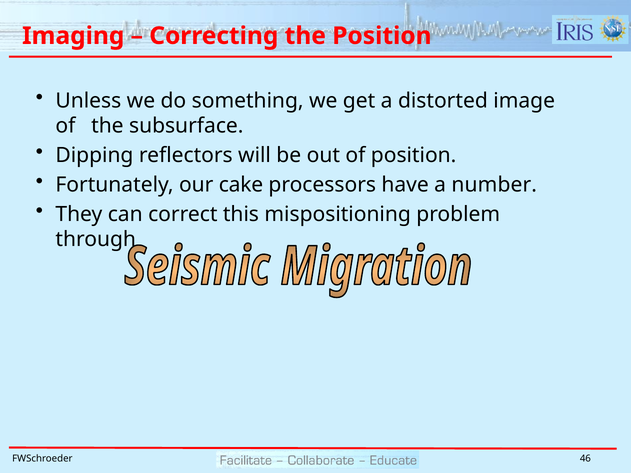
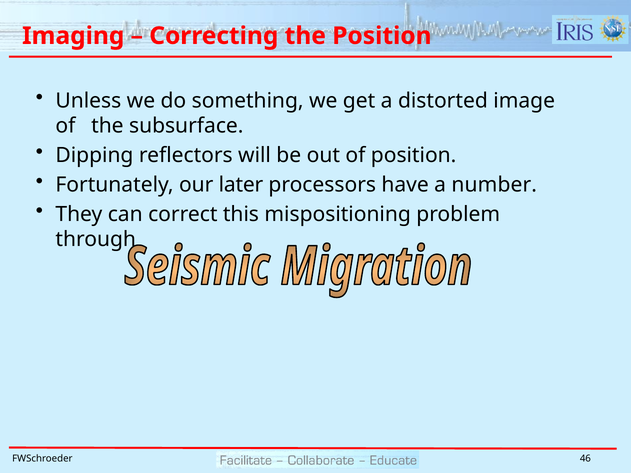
cake: cake -> later
